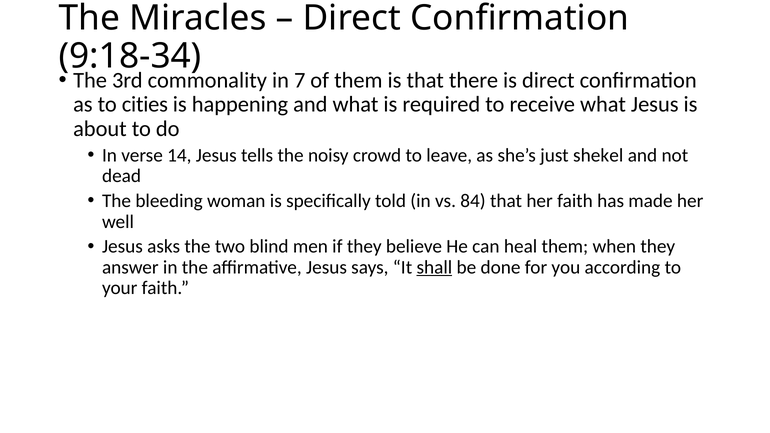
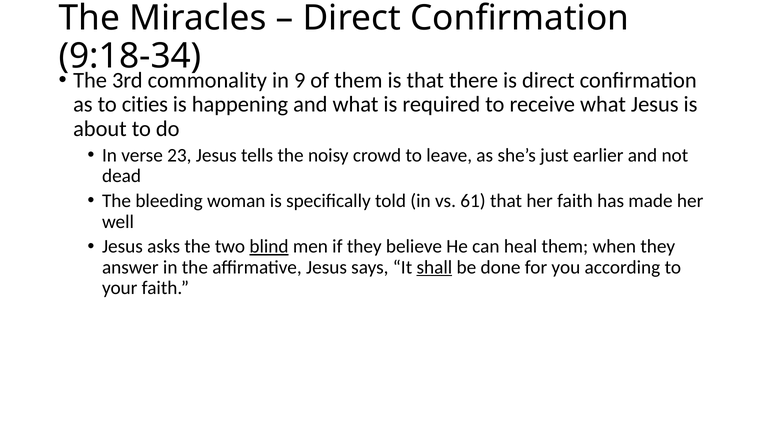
7: 7 -> 9
14: 14 -> 23
shekel: shekel -> earlier
84: 84 -> 61
blind underline: none -> present
